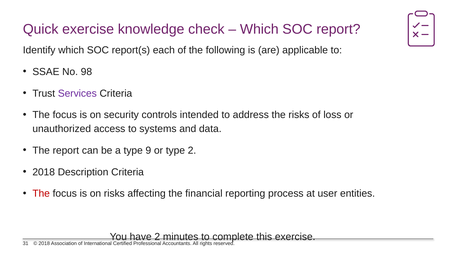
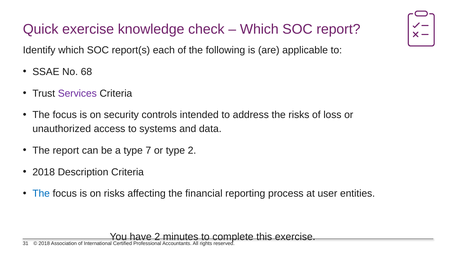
98: 98 -> 68
9: 9 -> 7
The at (41, 193) colour: red -> blue
